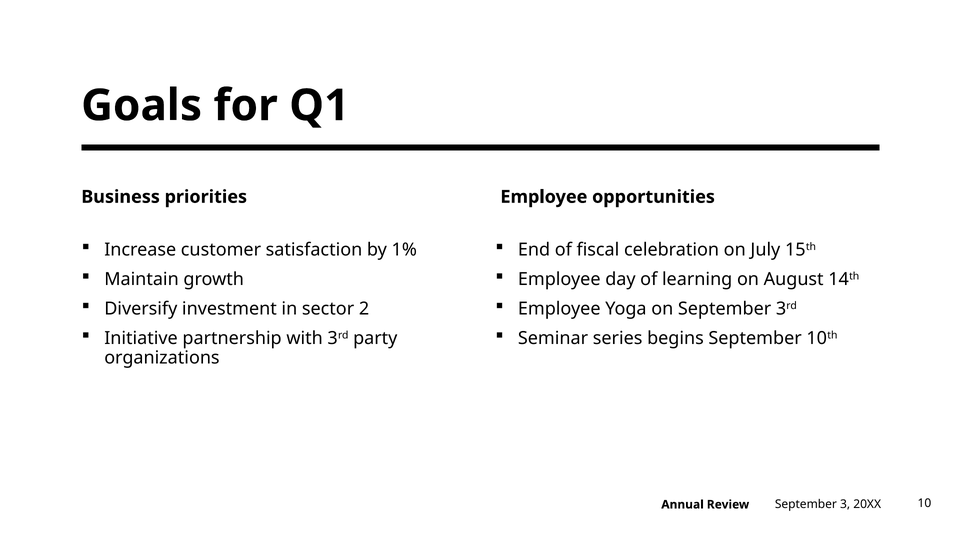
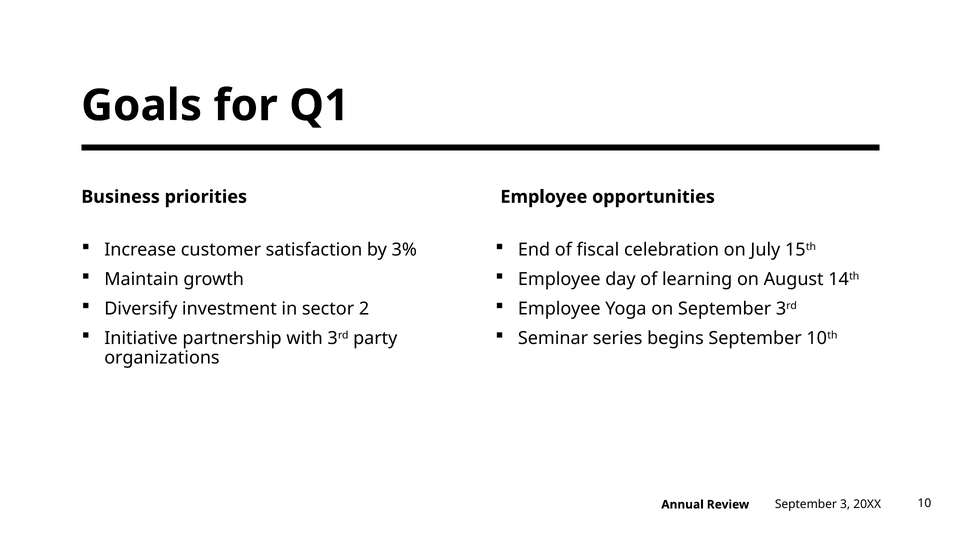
1%: 1% -> 3%
